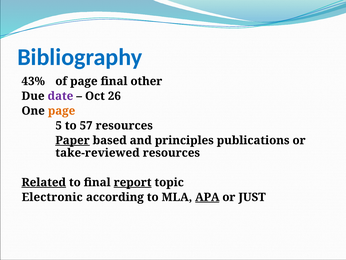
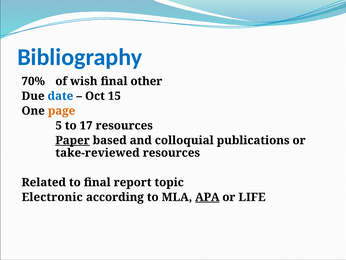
43%: 43% -> 70%
of page: page -> wish
date colour: purple -> blue
26: 26 -> 15
57: 57 -> 17
principles: principles -> colloquial
Related underline: present -> none
report underline: present -> none
JUST: JUST -> LIFE
